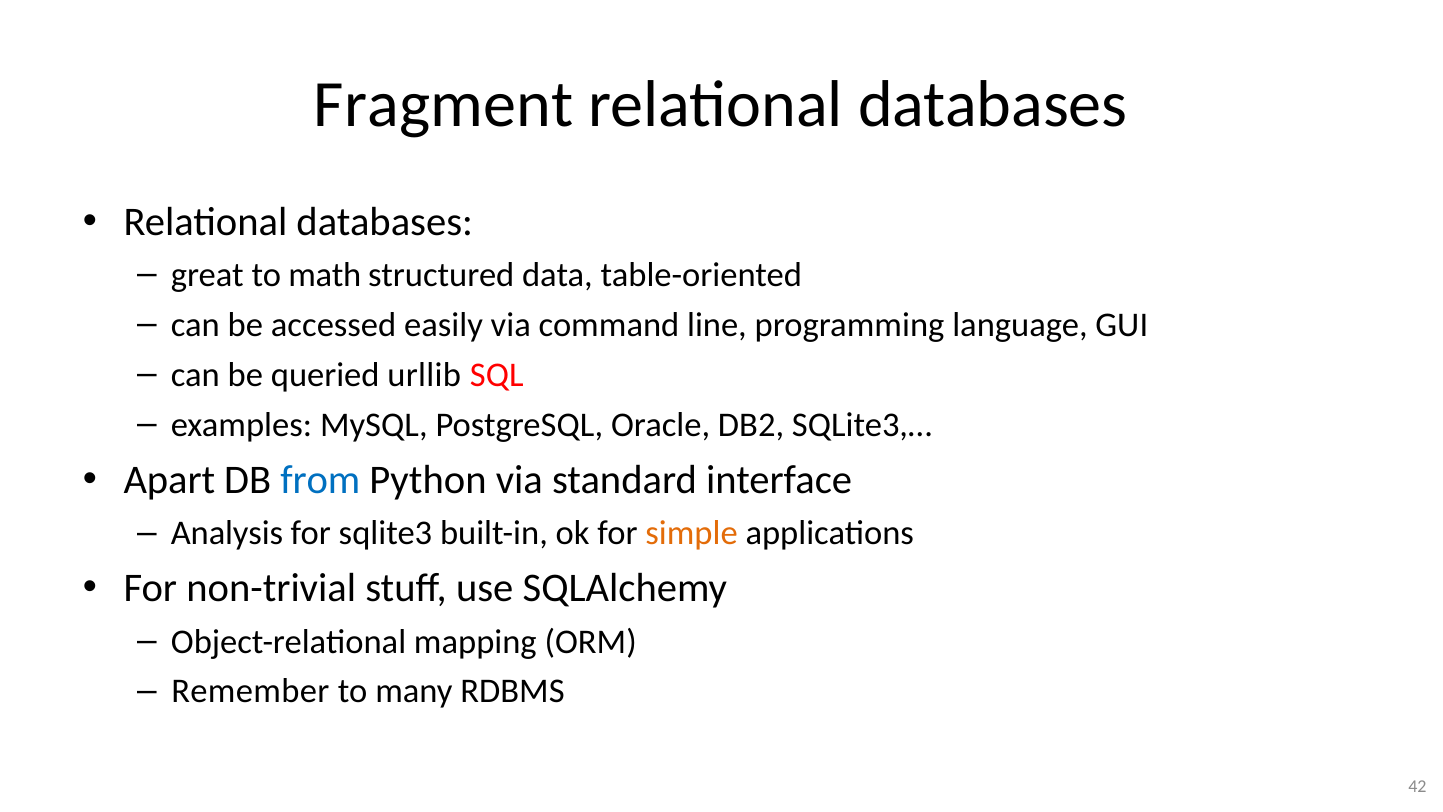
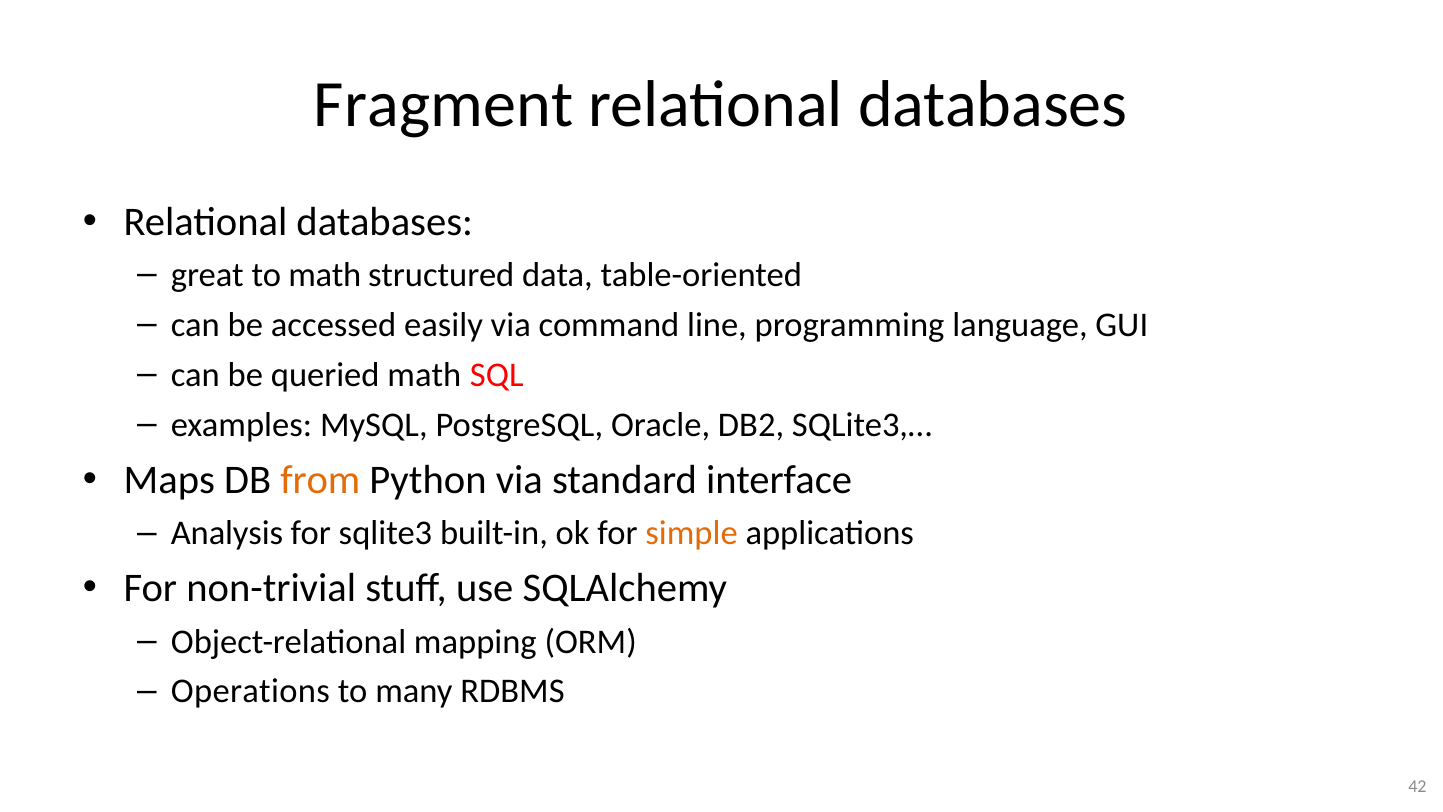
queried urllib: urllib -> math
Apart: Apart -> Maps
from colour: blue -> orange
Remember: Remember -> Operations
